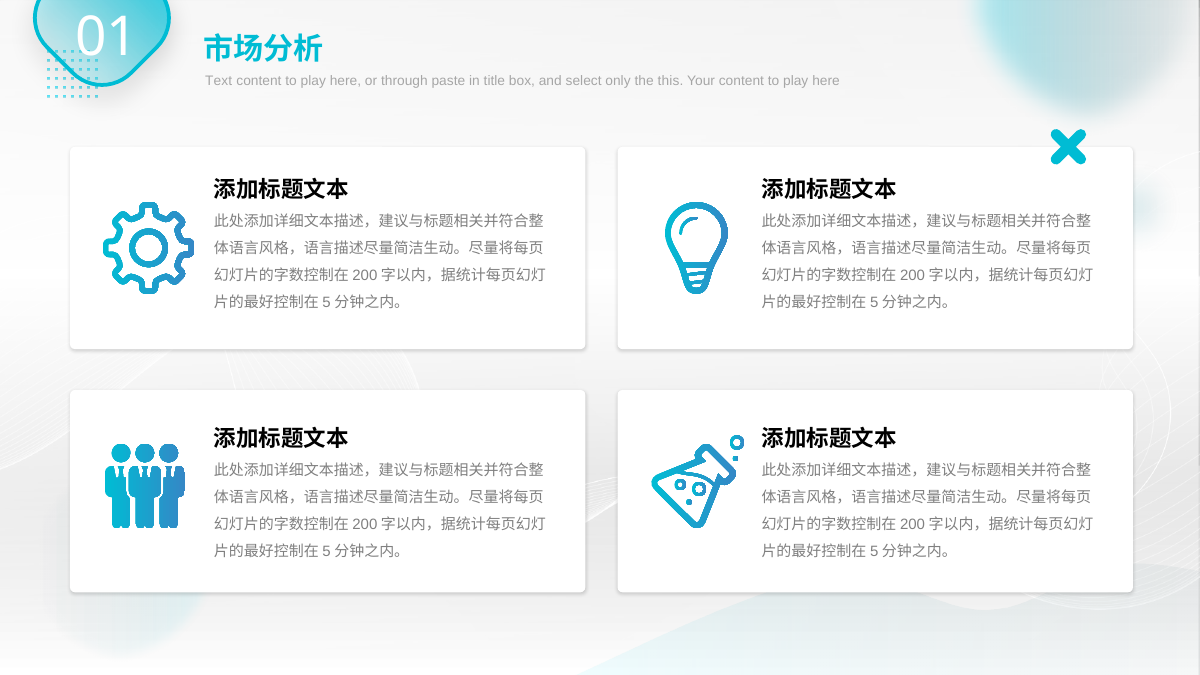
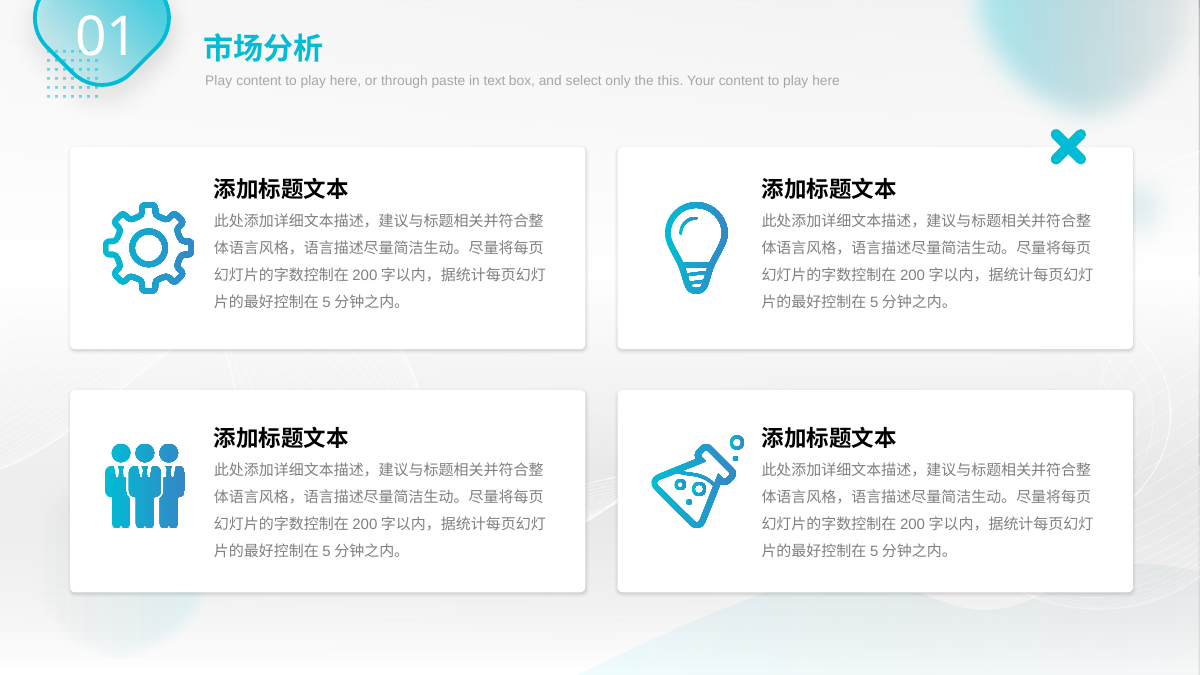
Text at (219, 81): Text -> Play
title: title -> text
